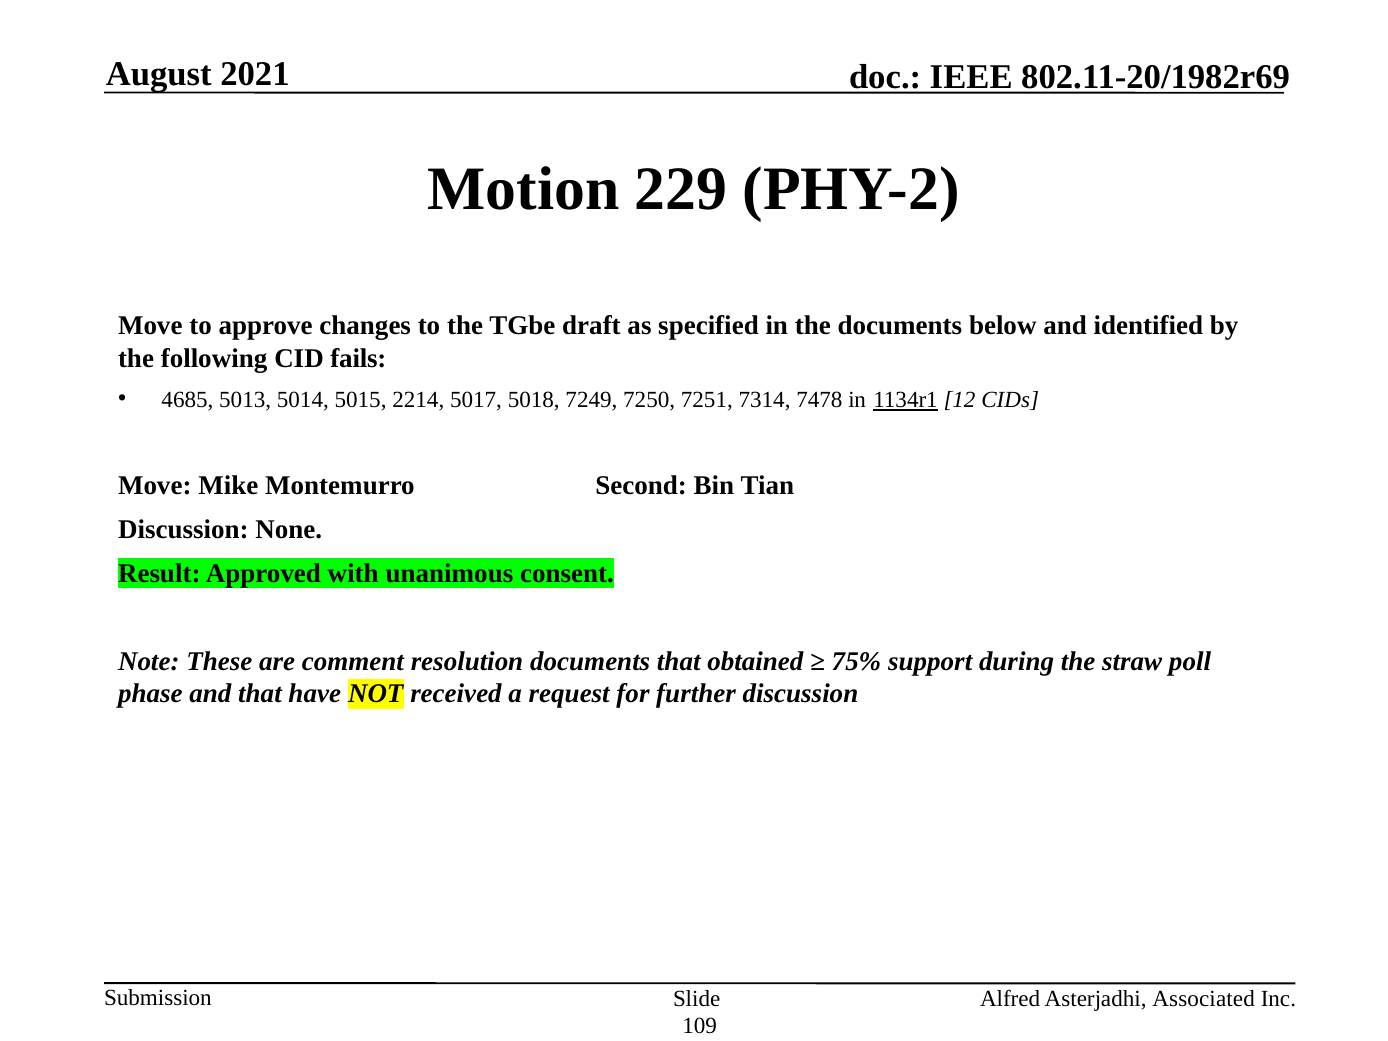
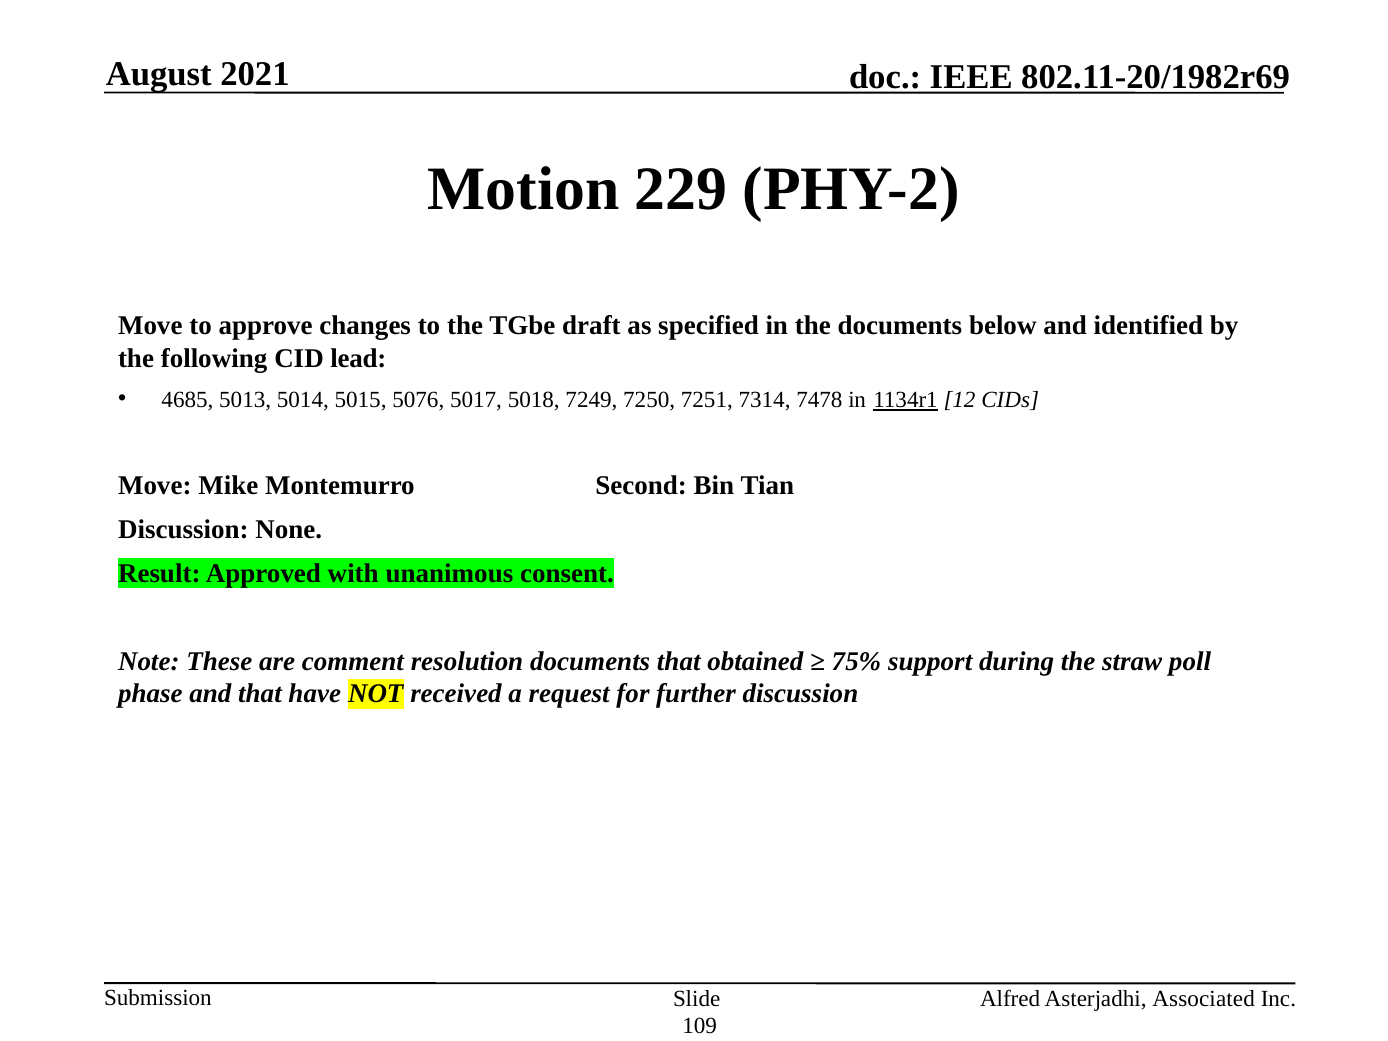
fails: fails -> lead
2214: 2214 -> 5076
